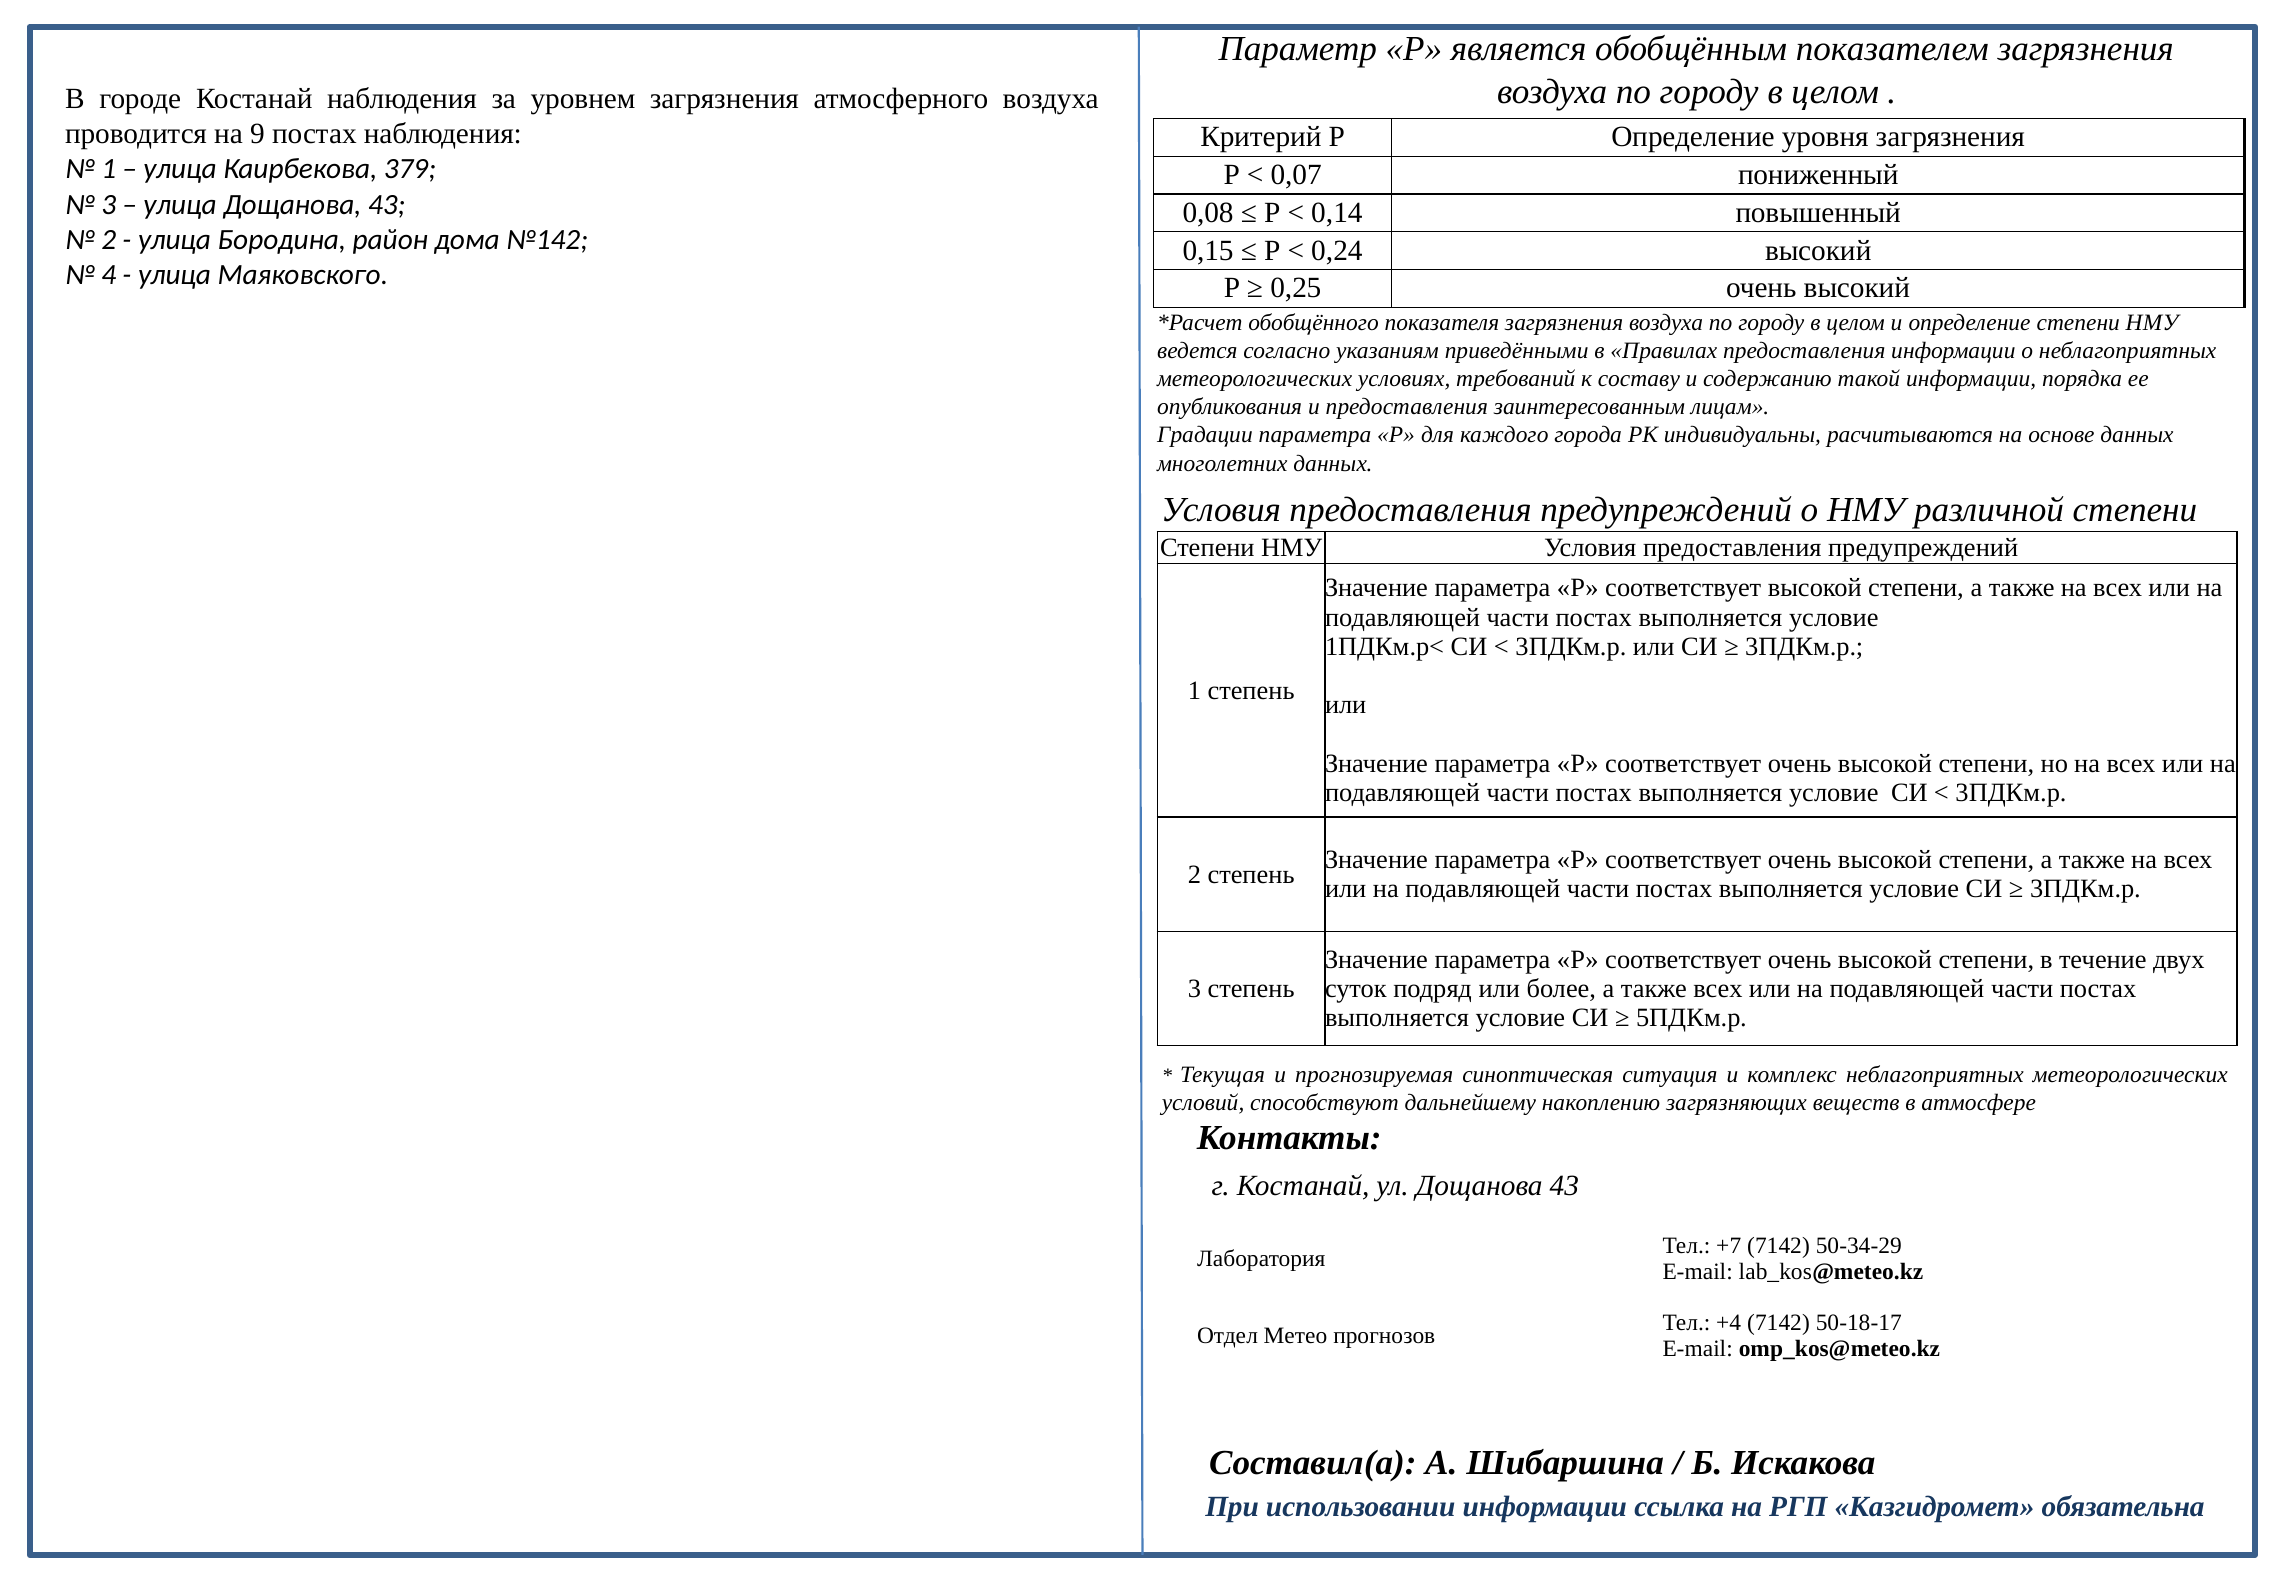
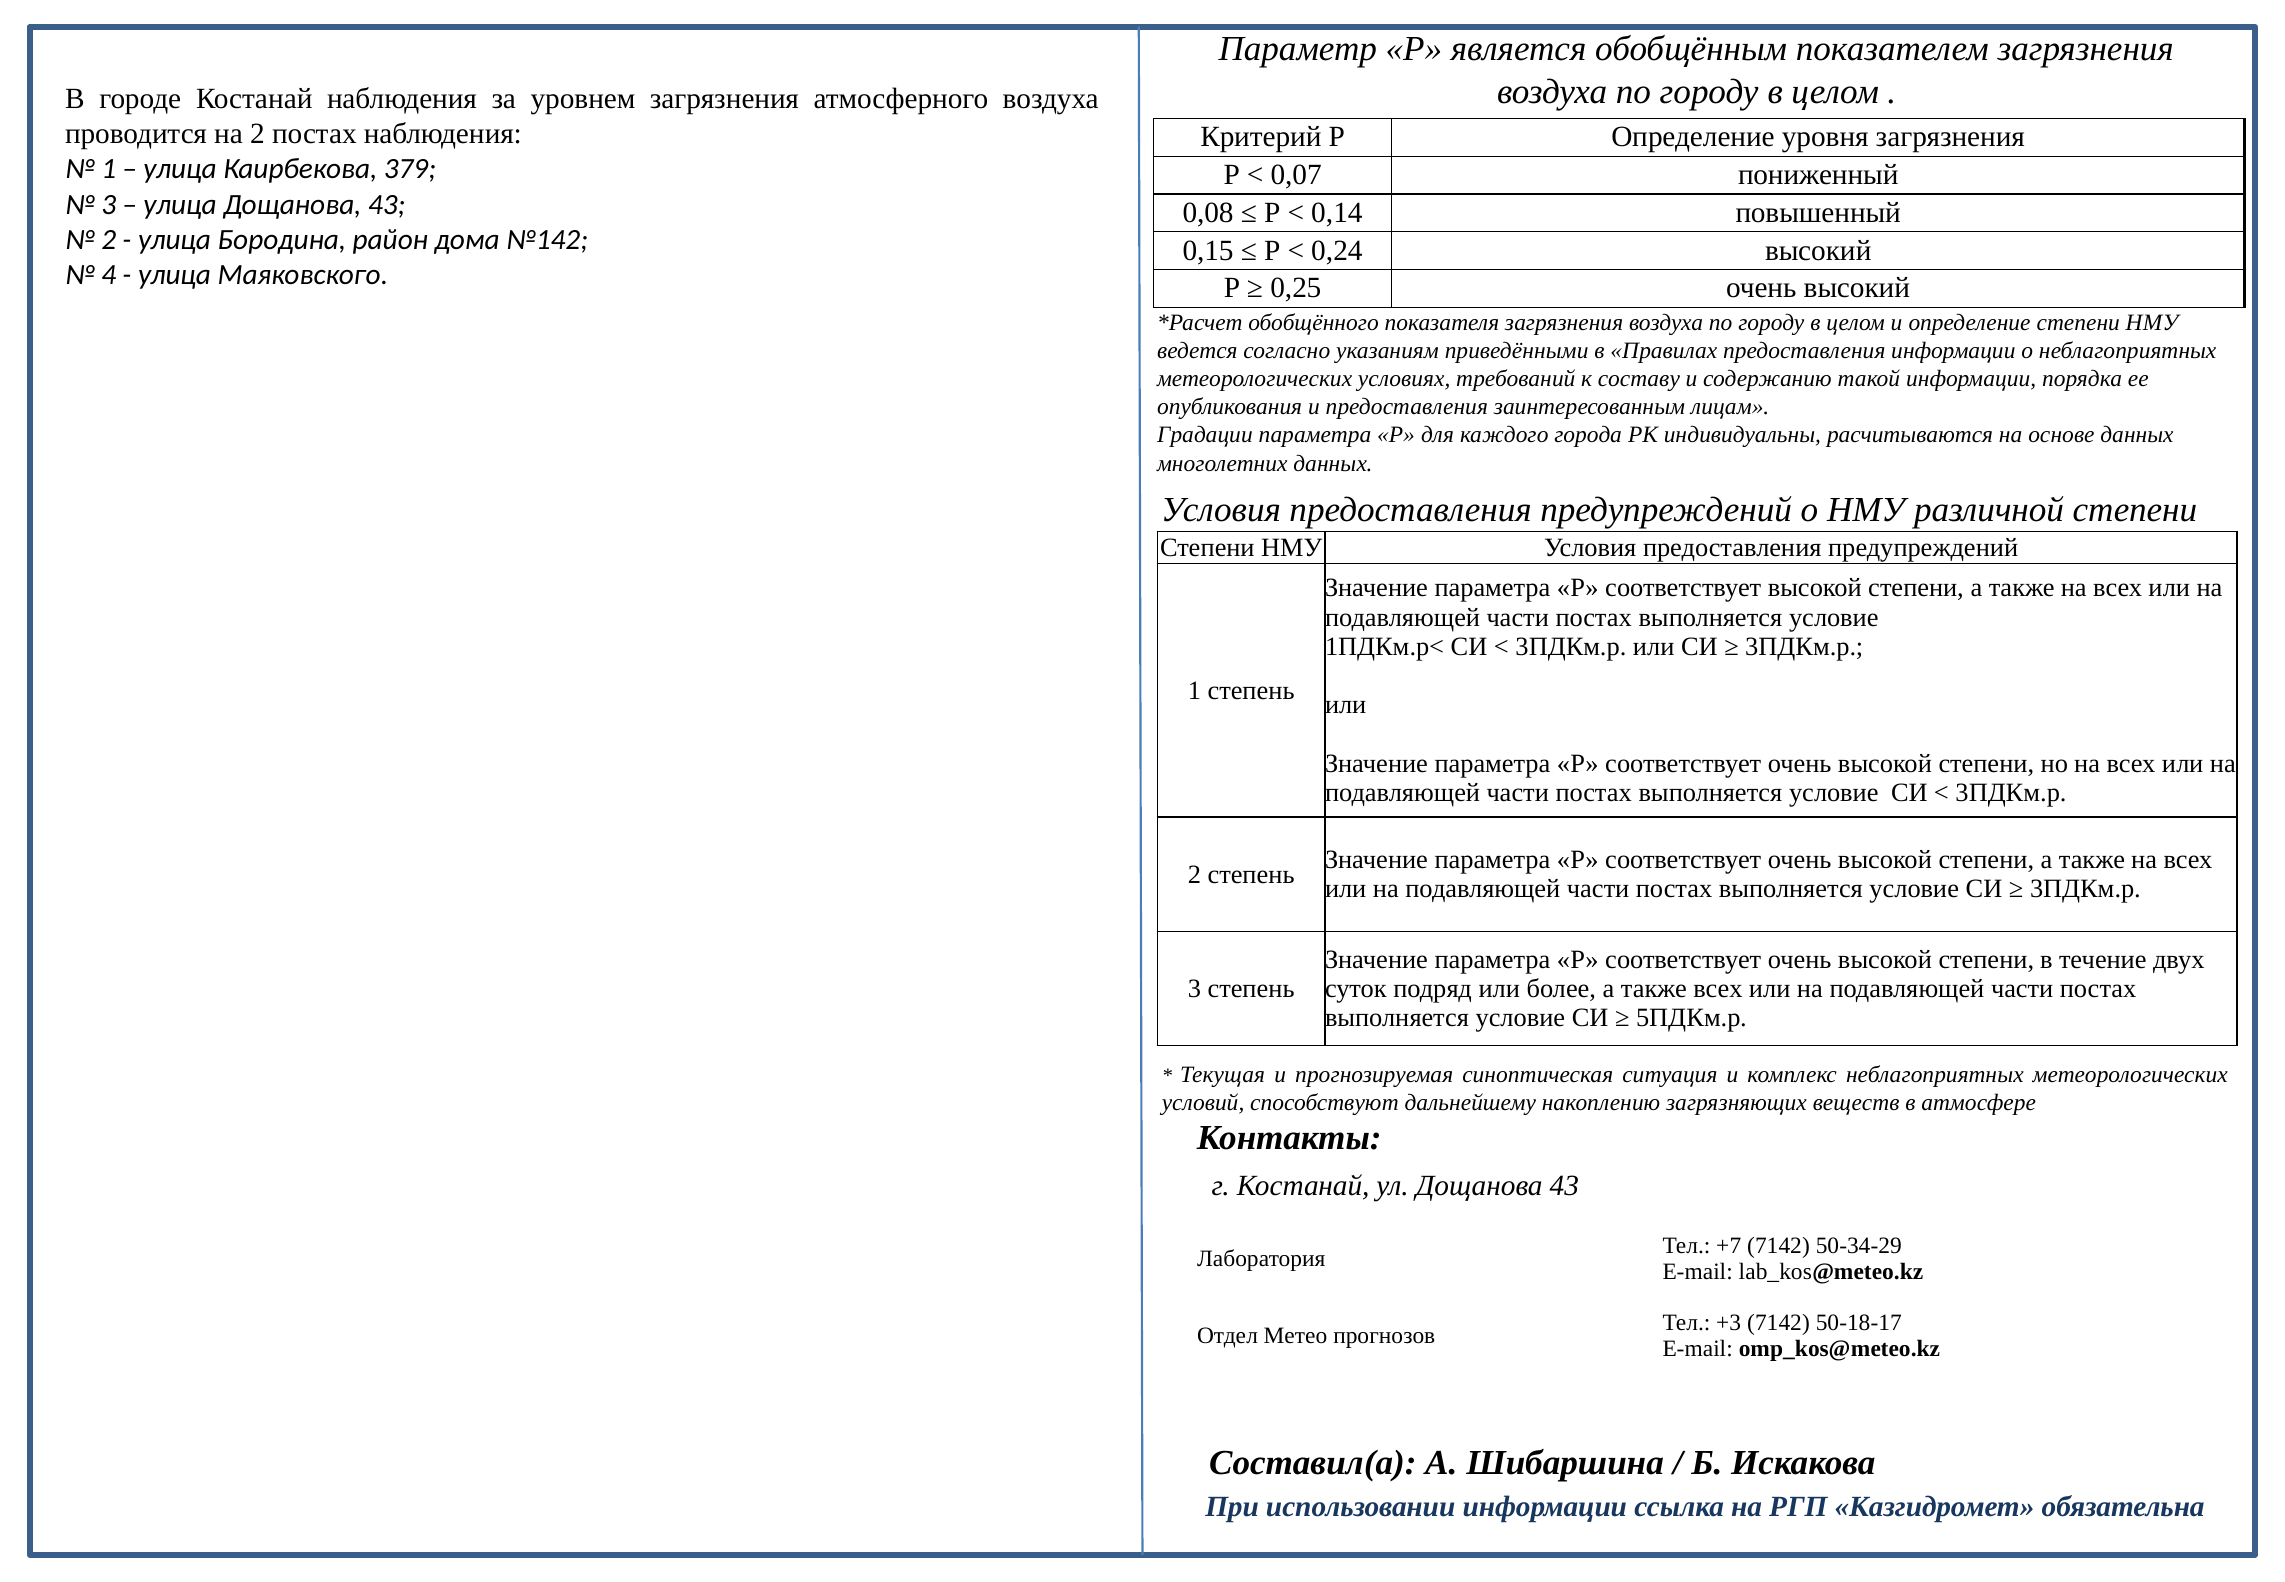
на 9: 9 -> 2
+4: +4 -> +3
